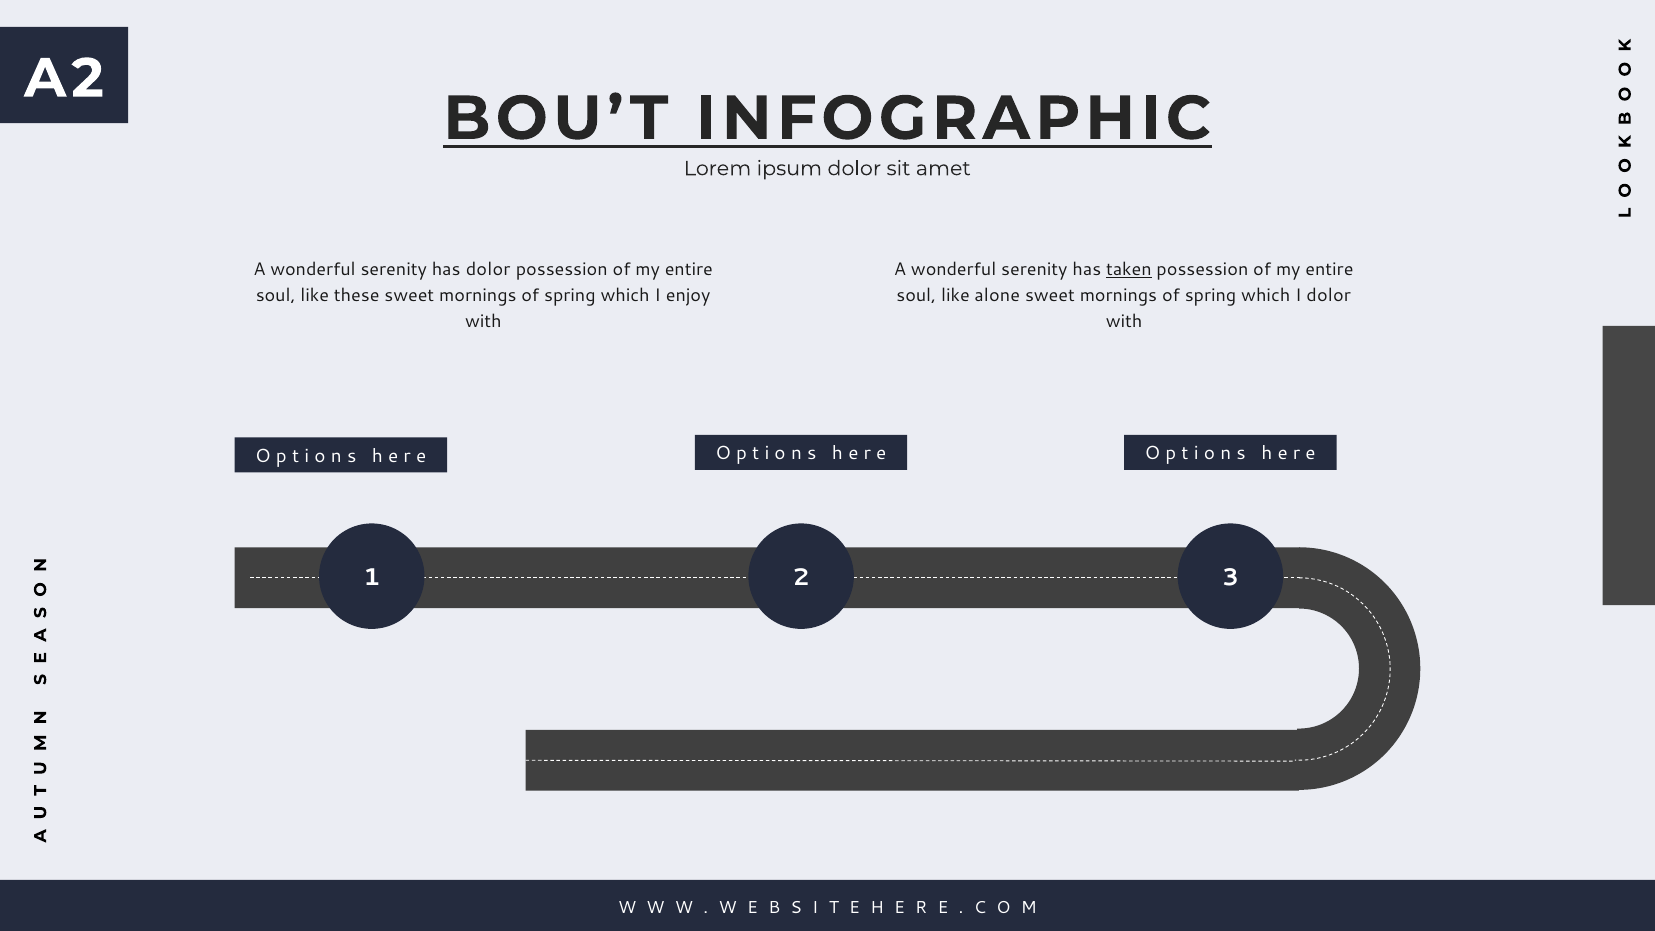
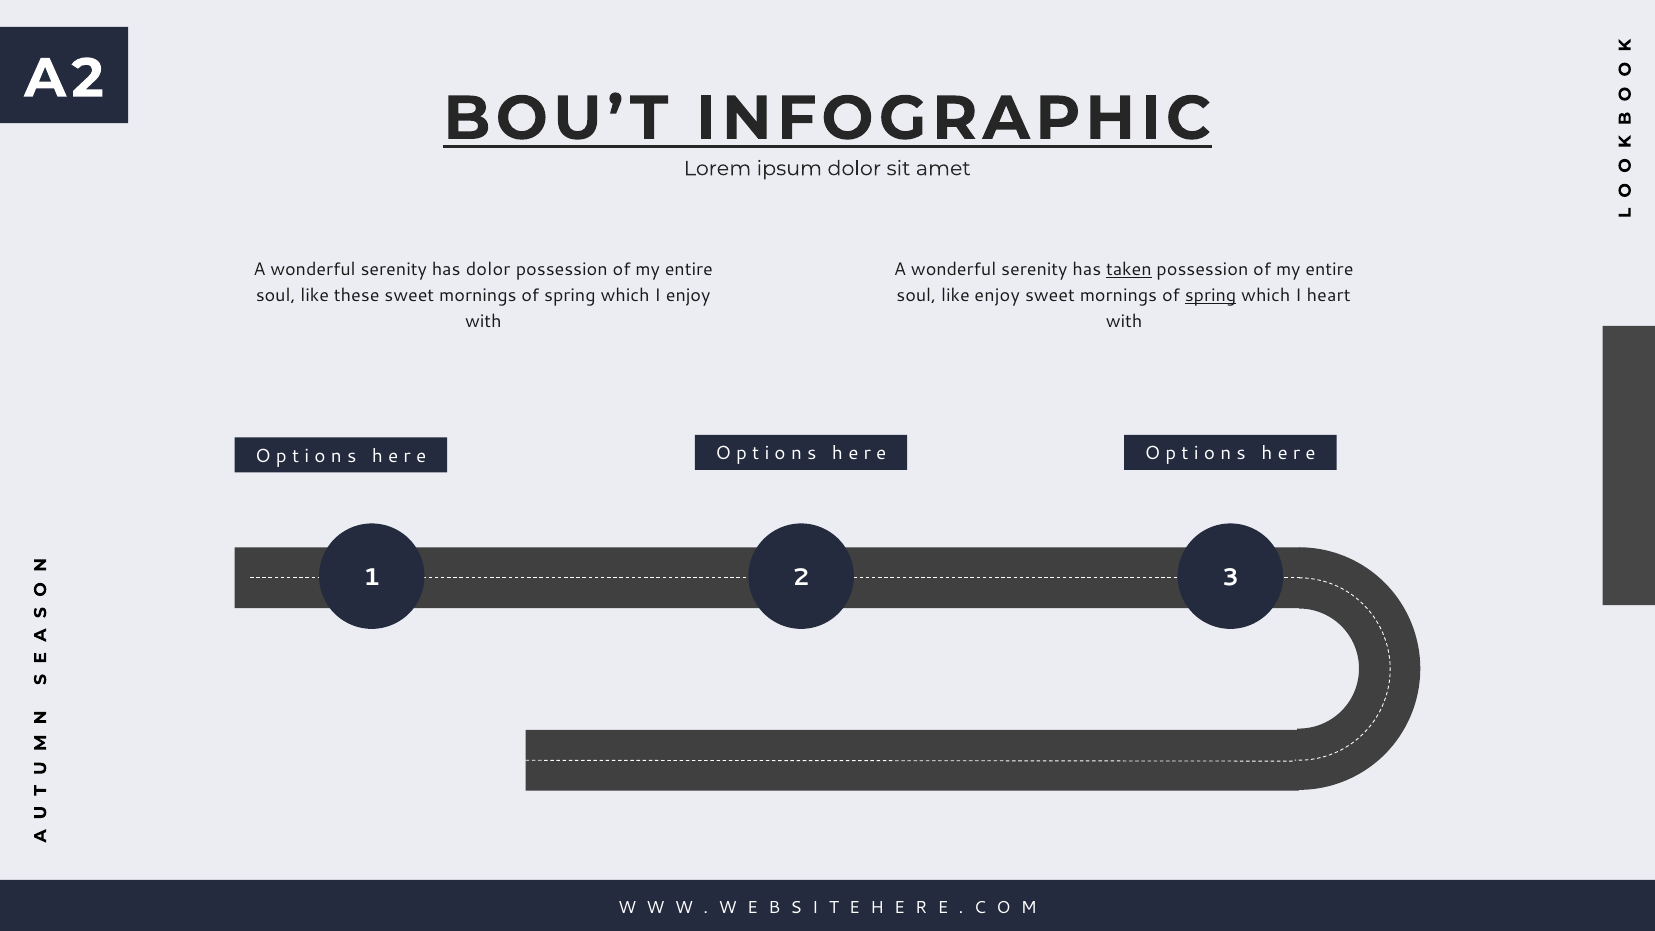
like alone: alone -> enjoy
spring at (1211, 296) underline: none -> present
I dolor: dolor -> heart
